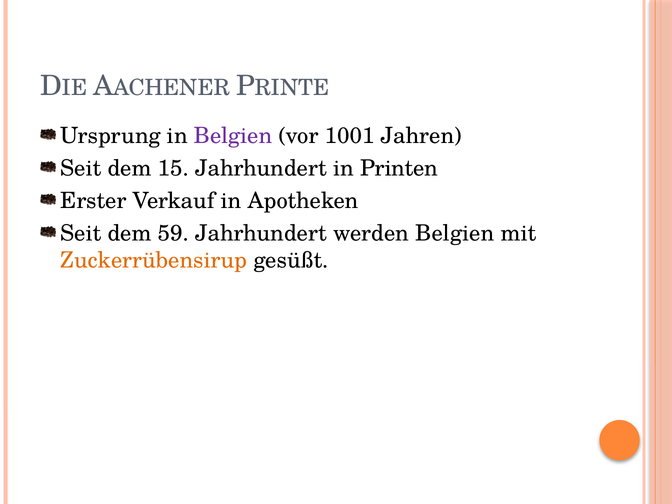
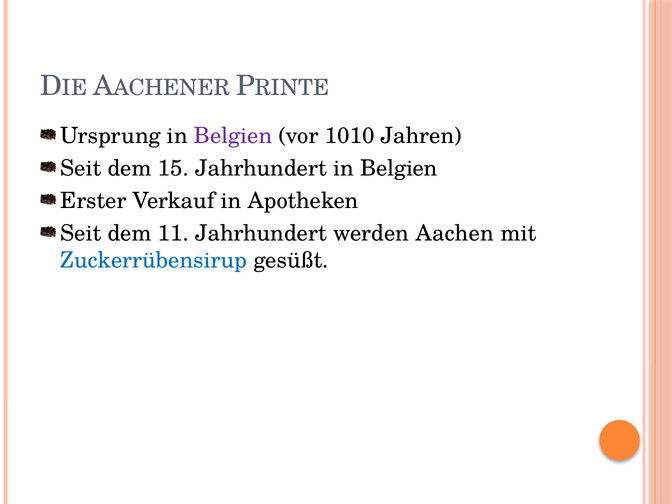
1001: 1001 -> 1010
Jahrhundert in Printen: Printen -> Belgien
59: 59 -> 11
werden Belgien: Belgien -> Aachen
Zuckerrübensirup colour: orange -> blue
